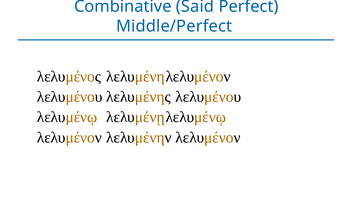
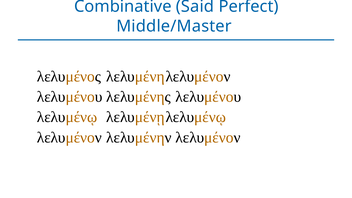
Middle/Perfect: Middle/Perfect -> Middle/Master
